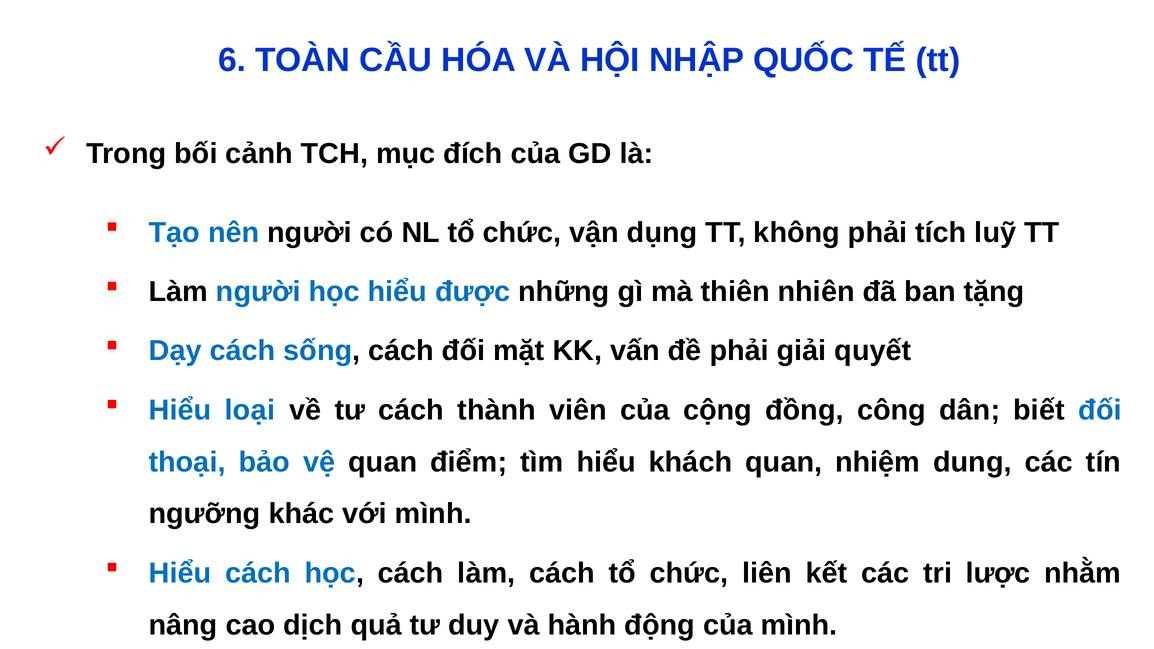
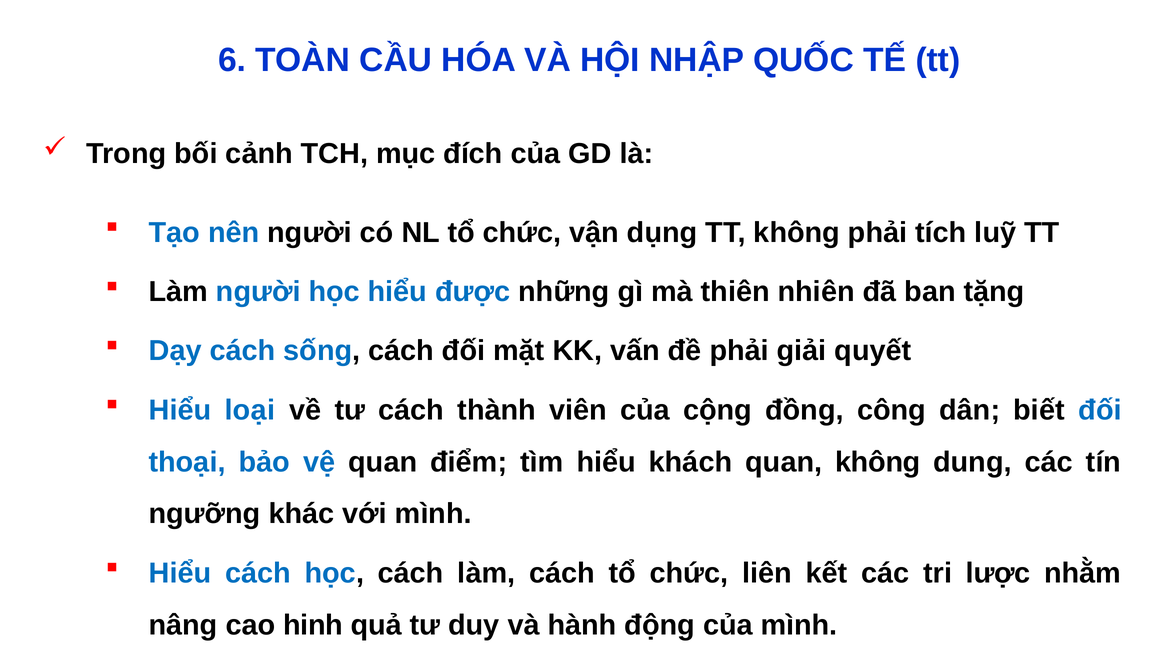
quan nhiệm: nhiệm -> không
dịch: dịch -> hinh
